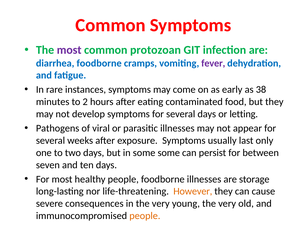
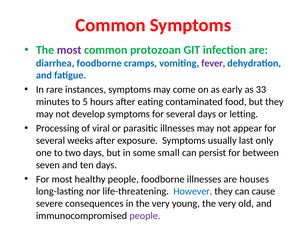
38: 38 -> 33
2: 2 -> 5
Pathogens: Pathogens -> Processing
some some: some -> small
storage: storage -> houses
However colour: orange -> blue
people at (145, 216) colour: orange -> purple
